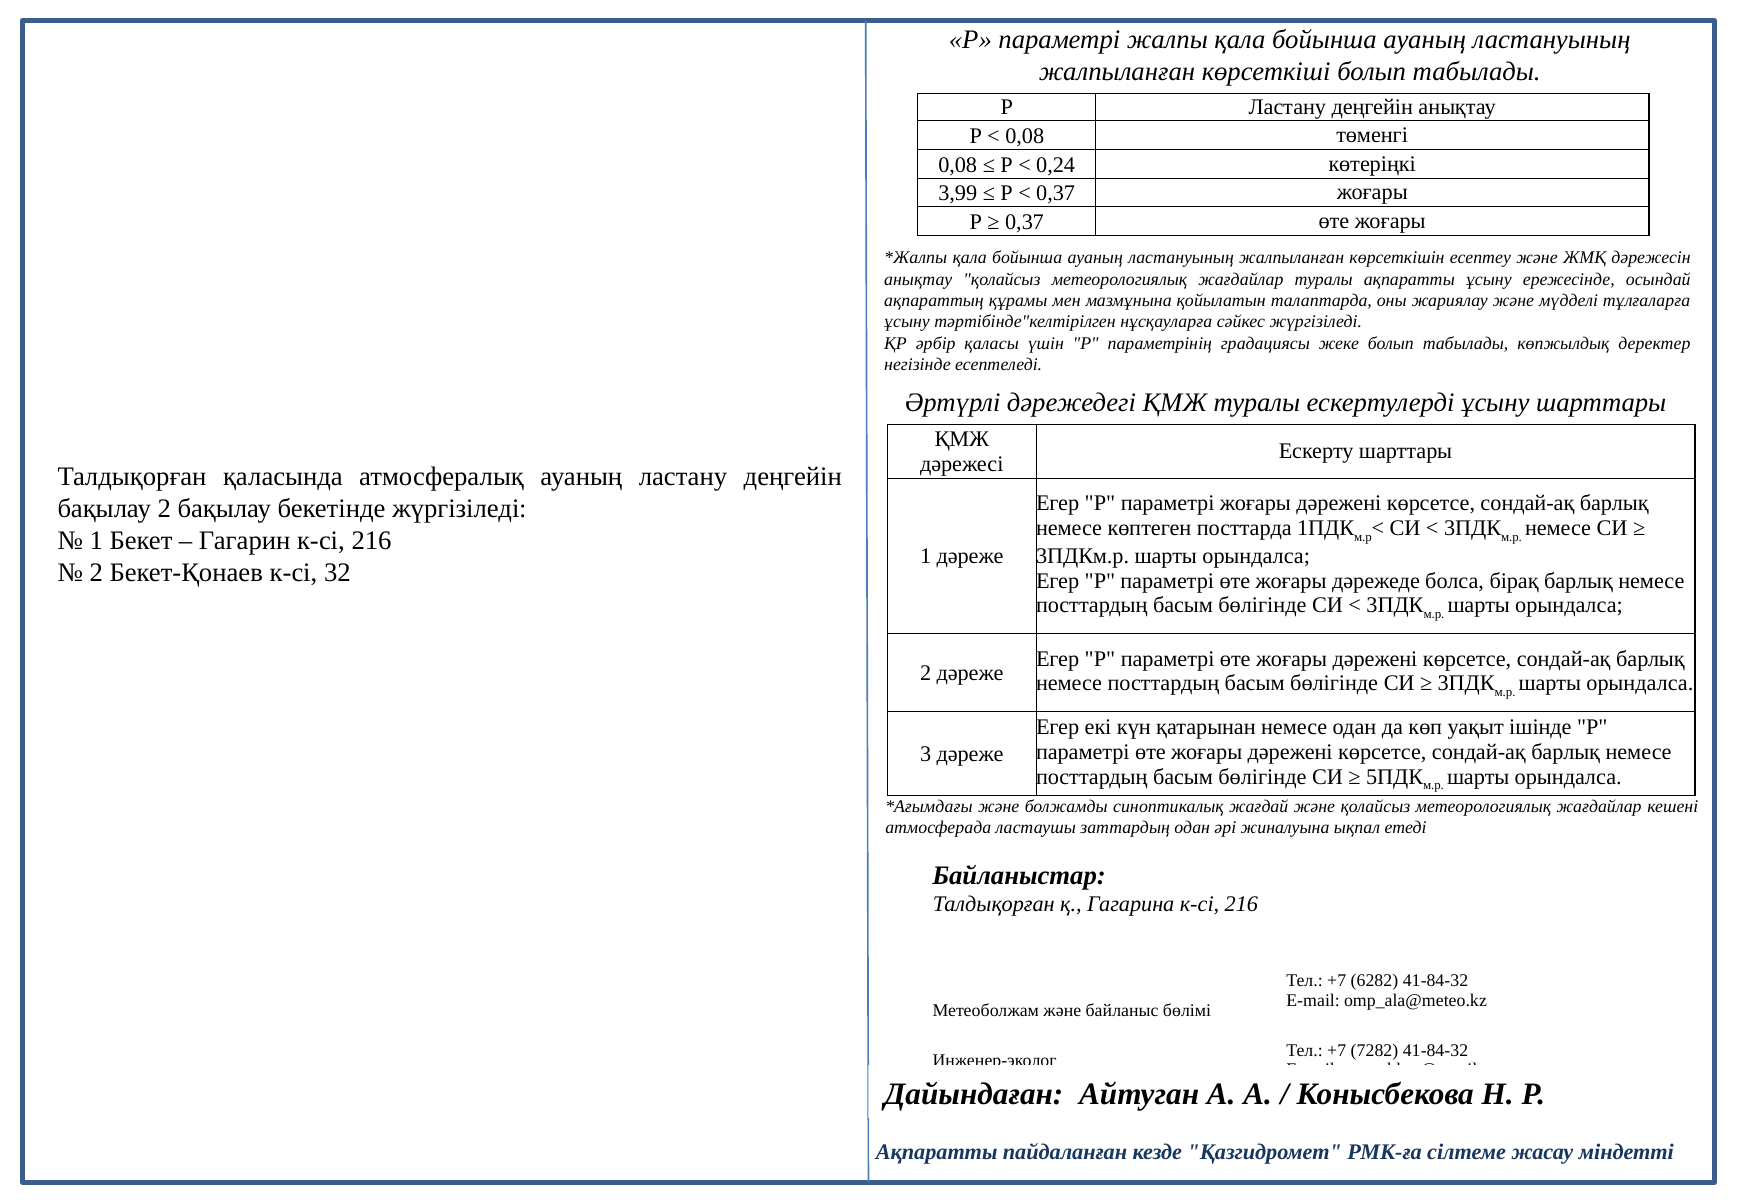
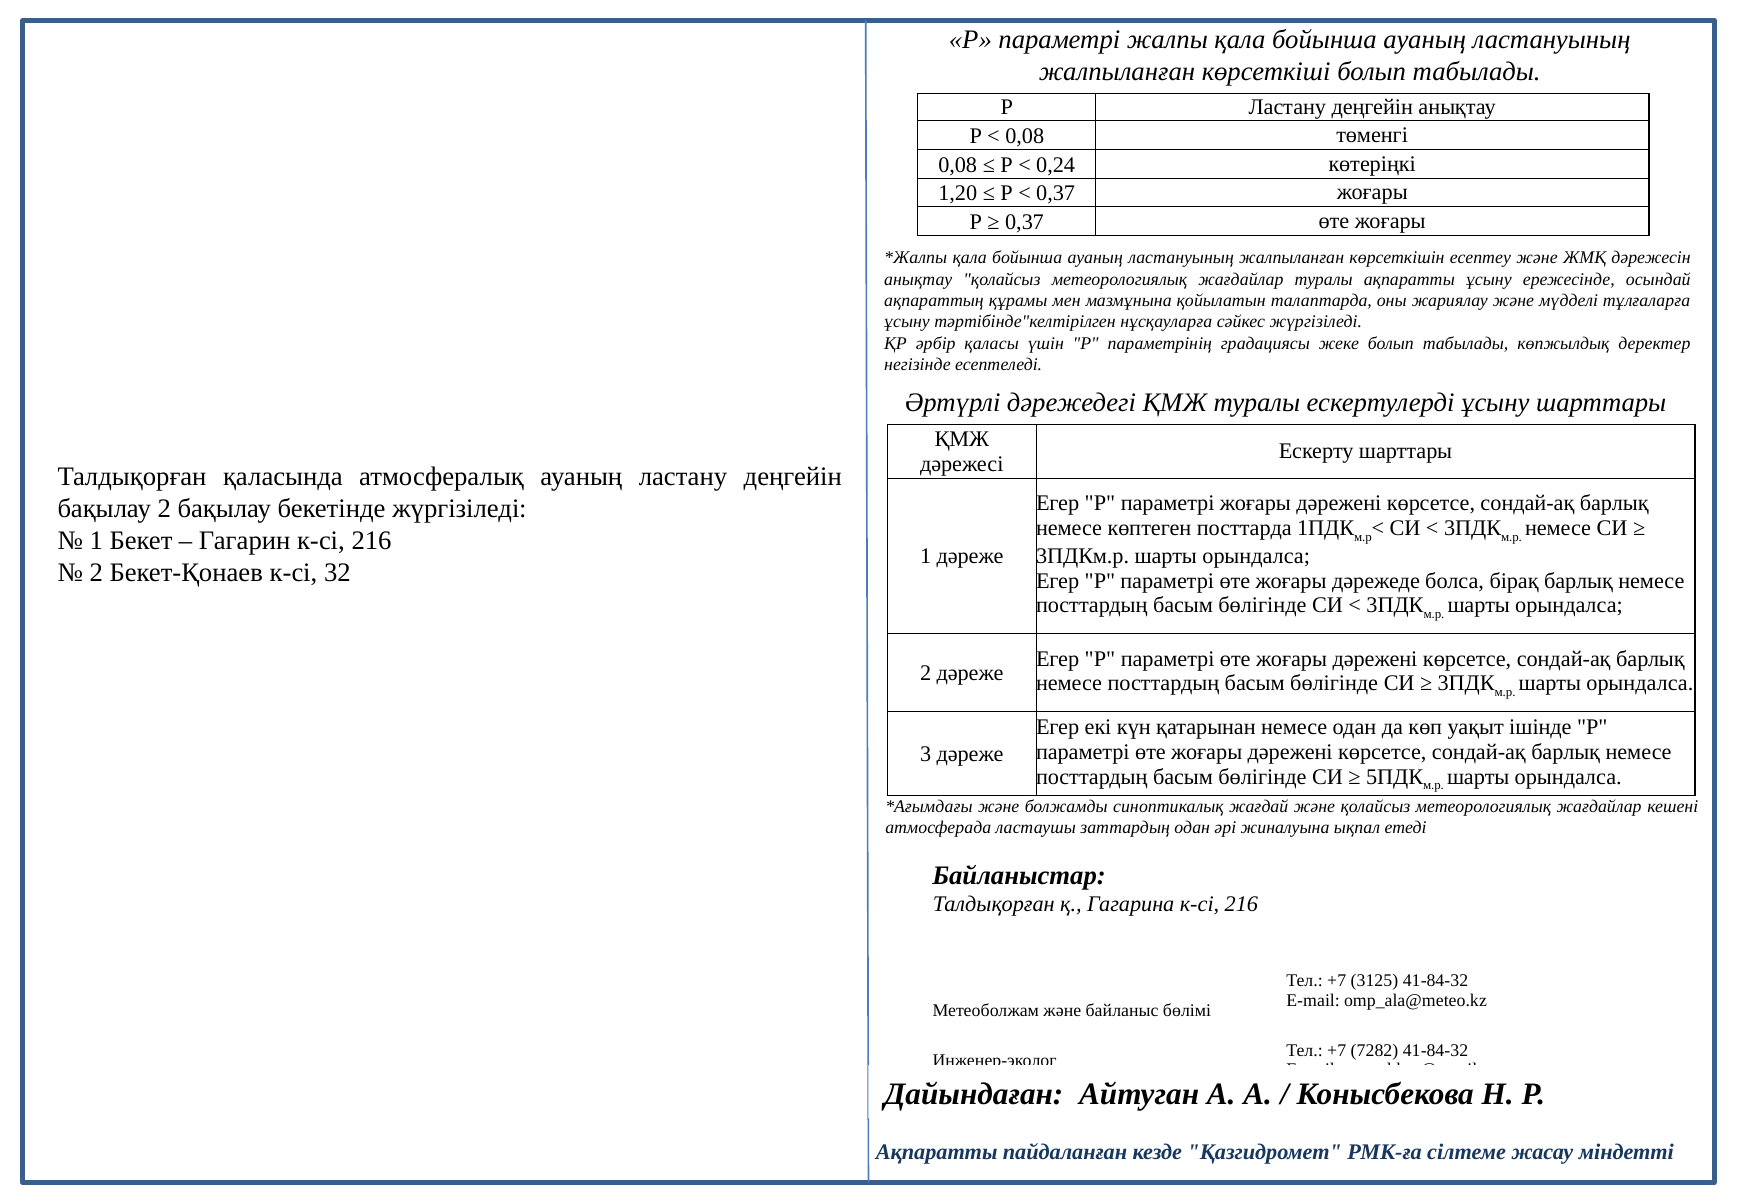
3,99: 3,99 -> 1,20
6282: 6282 -> 3125
